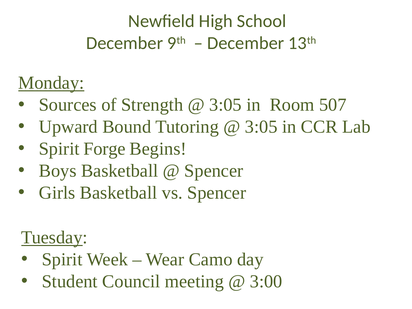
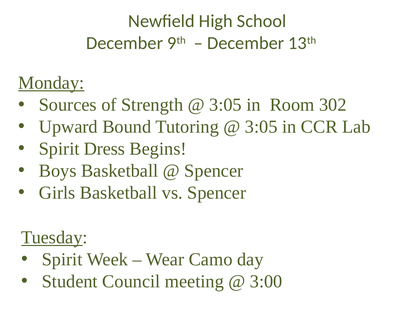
507: 507 -> 302
Forge: Forge -> Dress
